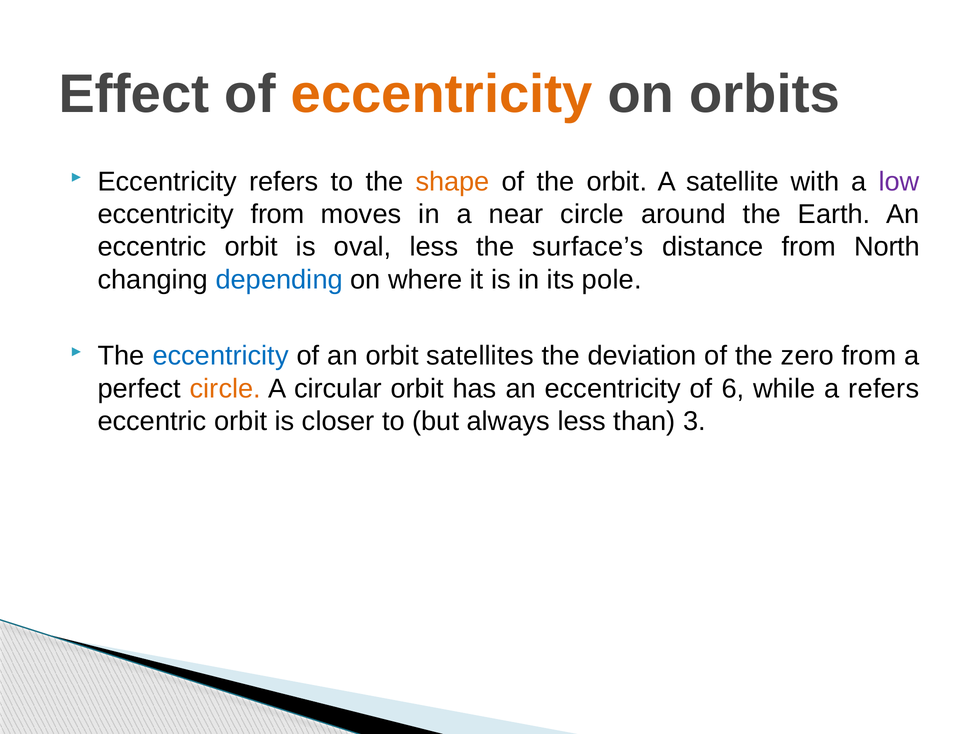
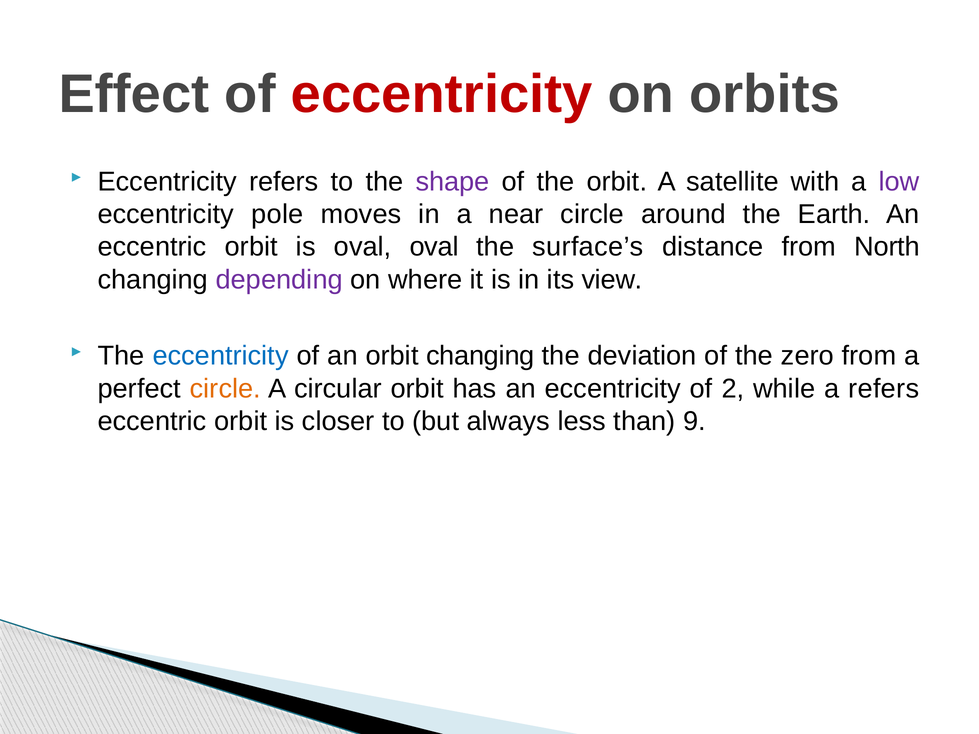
eccentricity at (442, 94) colour: orange -> red
shape colour: orange -> purple
eccentricity from: from -> pole
oval less: less -> oval
depending colour: blue -> purple
pole: pole -> view
orbit satellites: satellites -> changing
6: 6 -> 2
3: 3 -> 9
